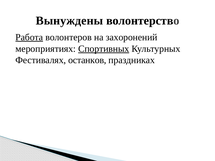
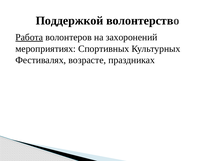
Вынуждены: Вынуждены -> Поддержкой
Спортивных underline: present -> none
останков: останков -> возрасте
